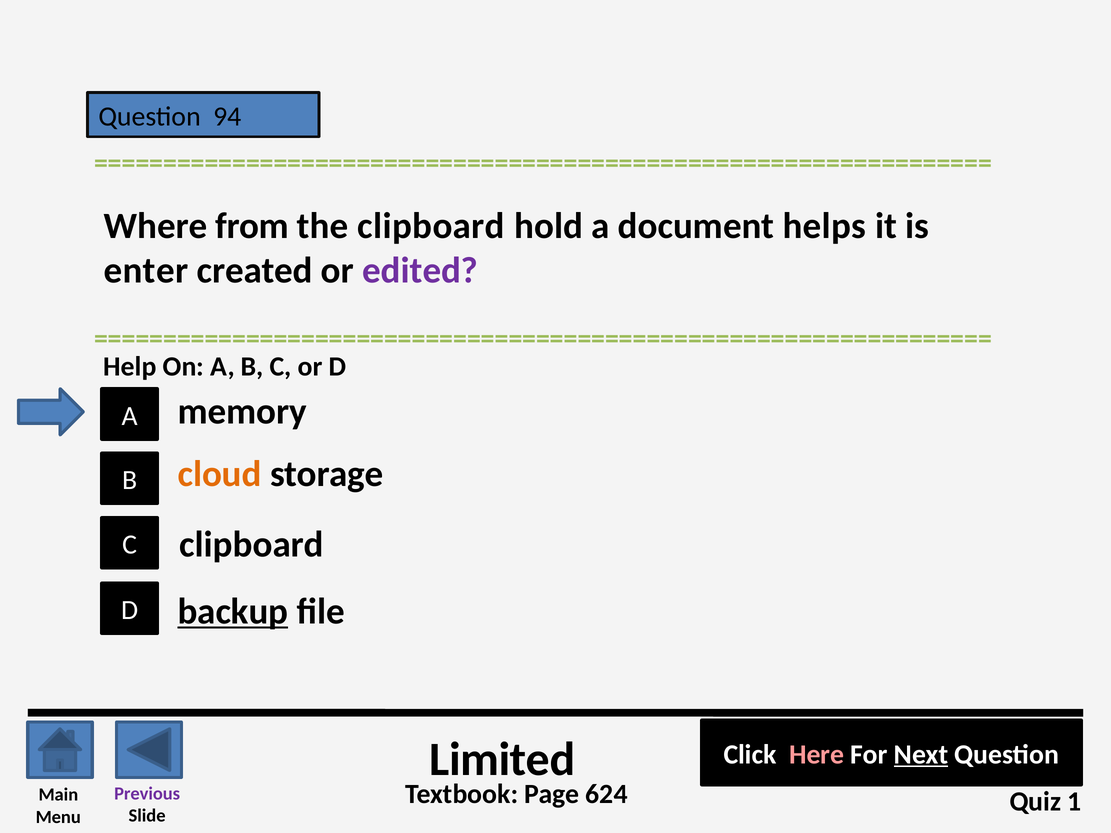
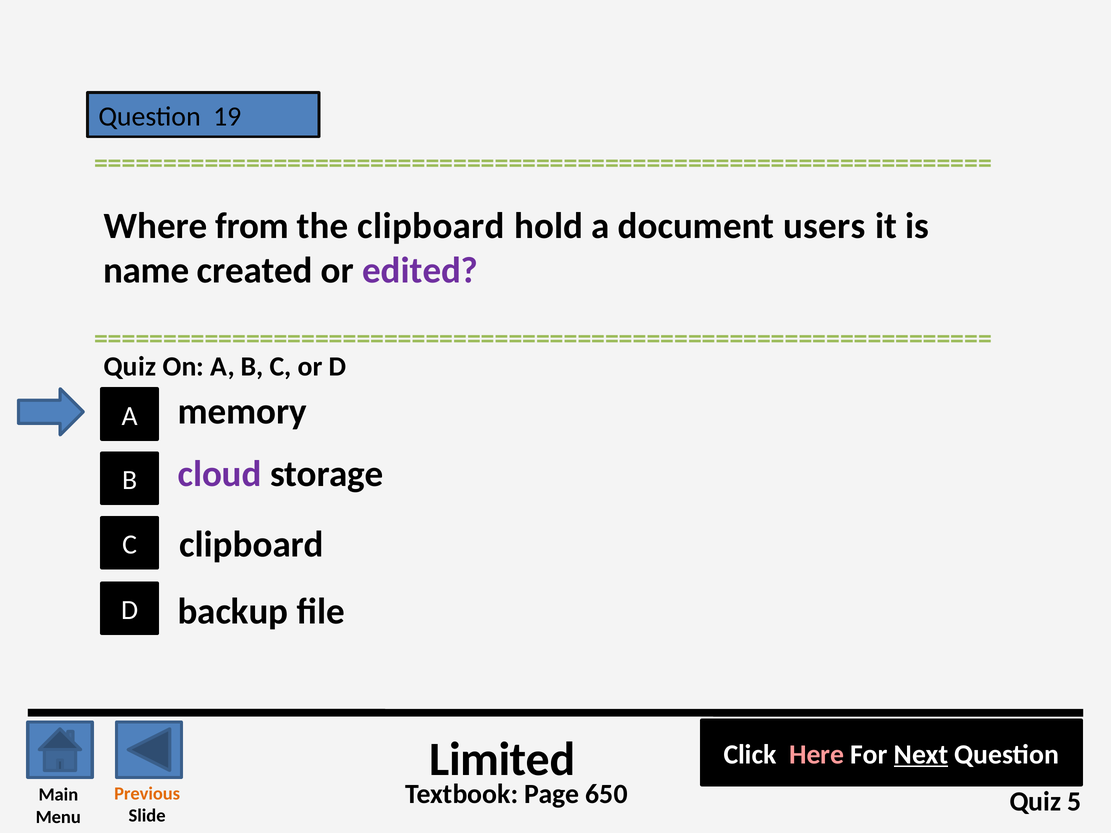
94: 94 -> 19
helps: helps -> users
enter: enter -> name
Help at (130, 367): Help -> Quiz
cloud colour: orange -> purple
backup underline: present -> none
624: 624 -> 650
Previous colour: purple -> orange
1: 1 -> 5
